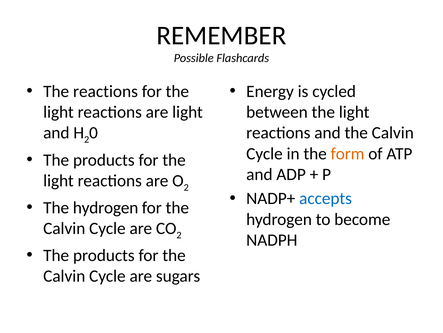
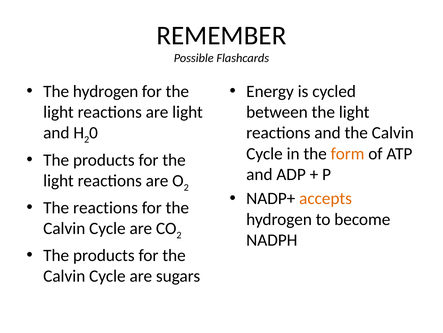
The reactions: reactions -> hydrogen
accepts colour: blue -> orange
The hydrogen: hydrogen -> reactions
